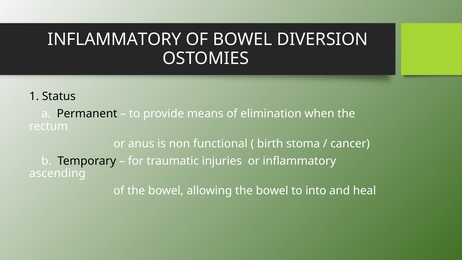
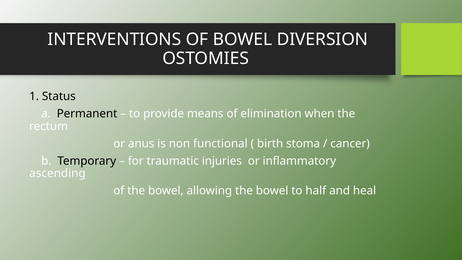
INFLAMMATORY at (114, 40): INFLAMMATORY -> INTERVENTIONS
into: into -> half
